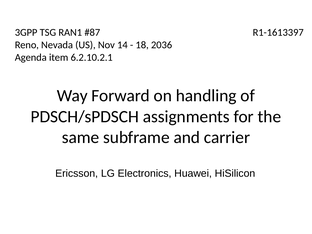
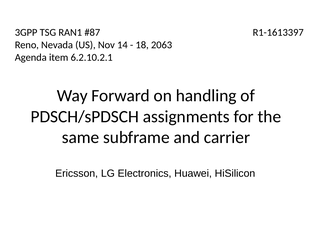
2036: 2036 -> 2063
